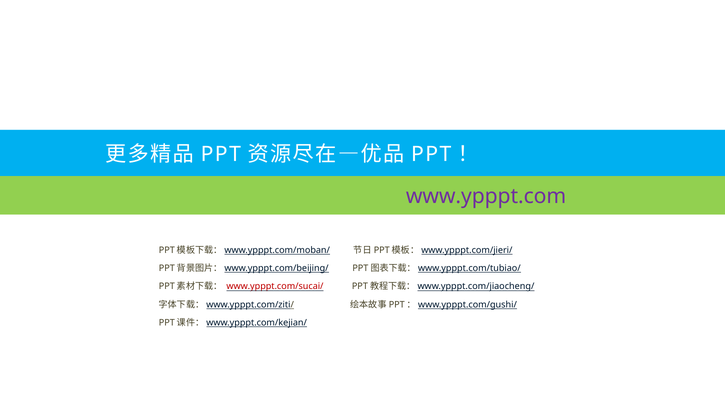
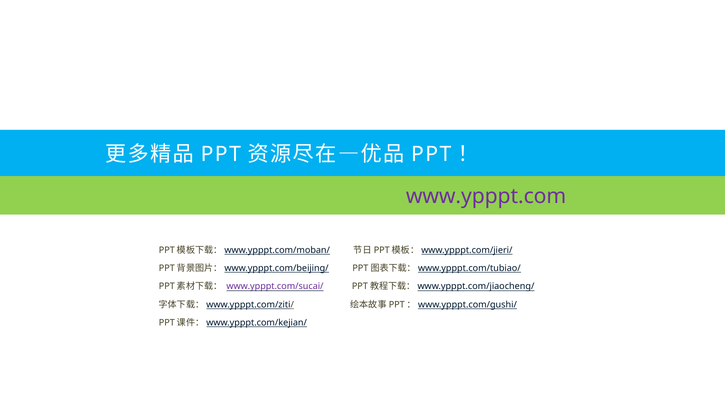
www.ypppt.com/sucai/ colour: red -> purple
